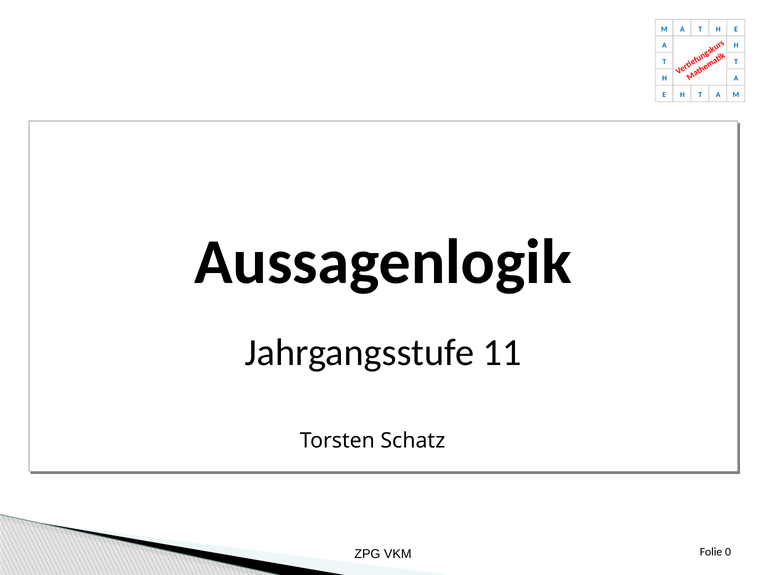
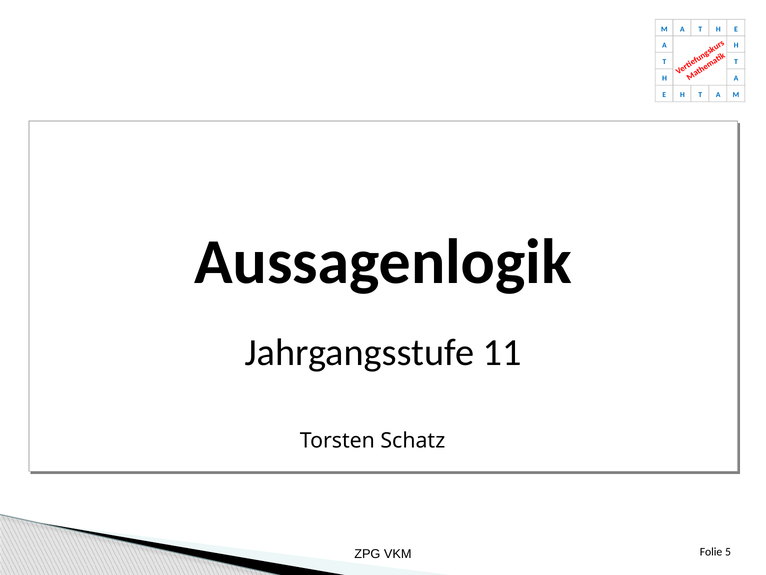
0: 0 -> 5
